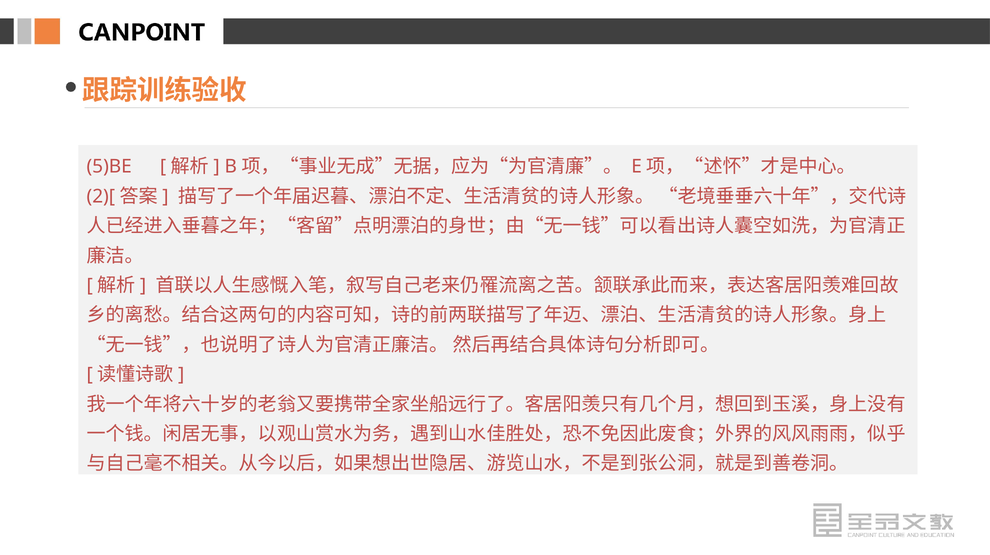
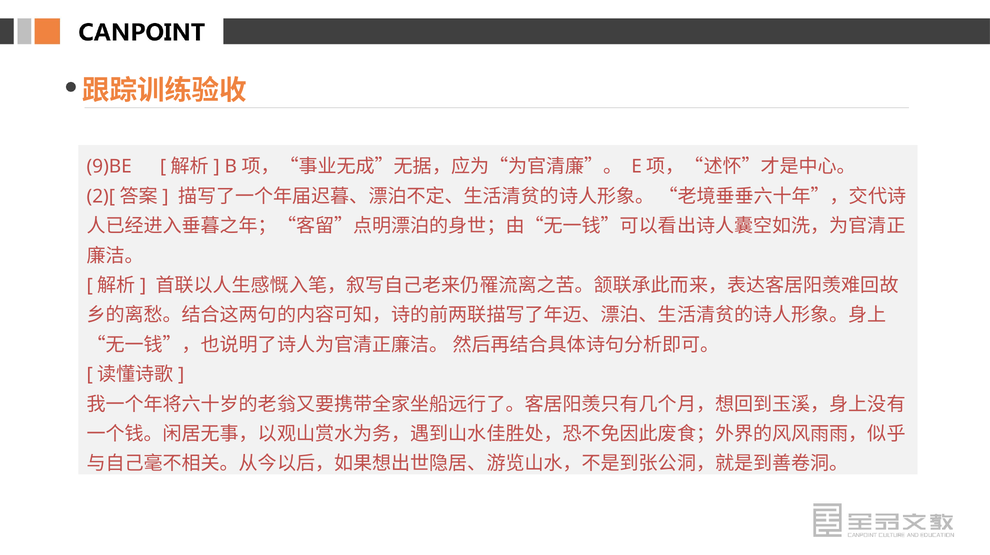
5)BE: 5)BE -> 9)BE
